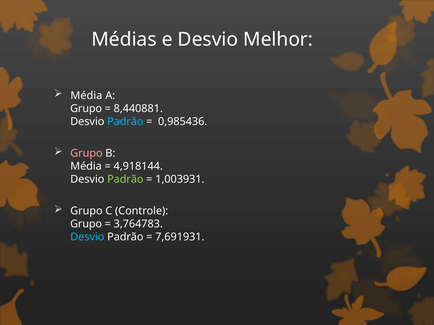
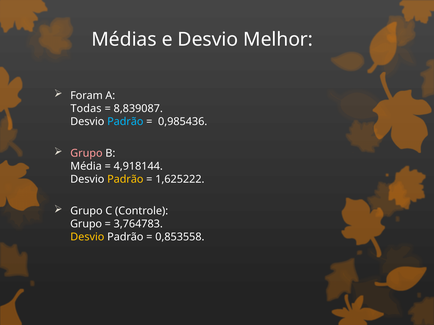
Média at (86, 96): Média -> Foram
Grupo at (86, 109): Grupo -> Todas
8,440881: 8,440881 -> 8,839087
Padrão at (125, 180) colour: light green -> yellow
1,003931: 1,003931 -> 1,625222
Desvio at (87, 237) colour: light blue -> yellow
7,691931: 7,691931 -> 0,853558
